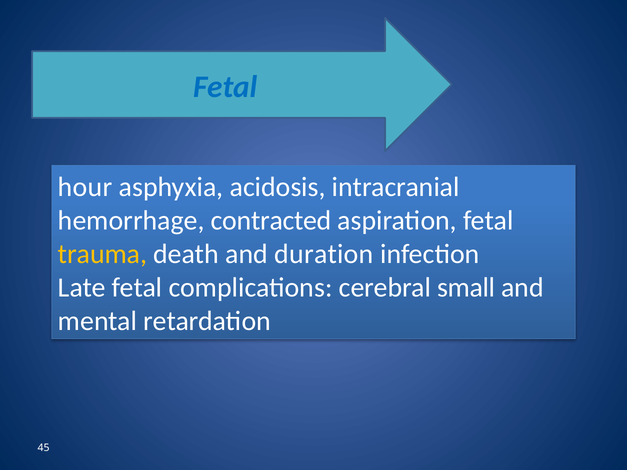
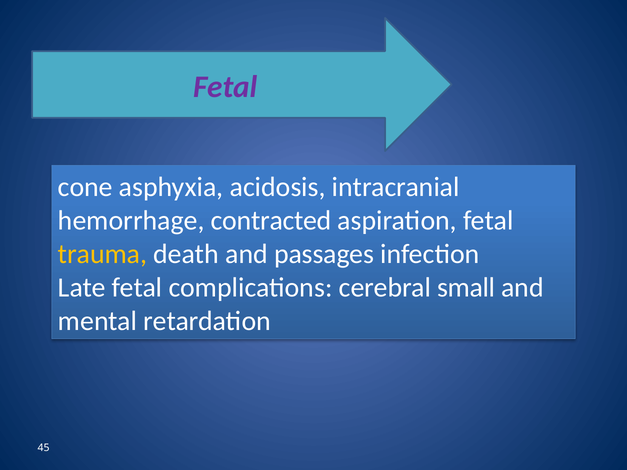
Fetal at (225, 87) colour: blue -> purple
hour: hour -> cone
duration: duration -> passages
